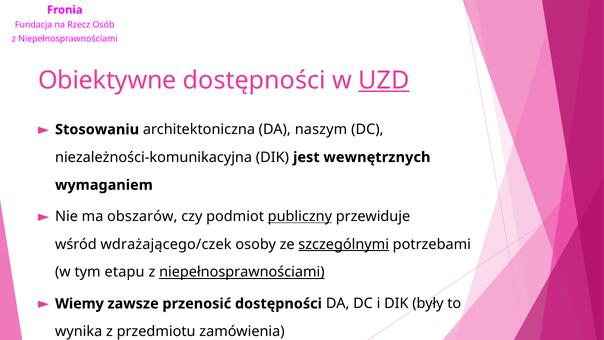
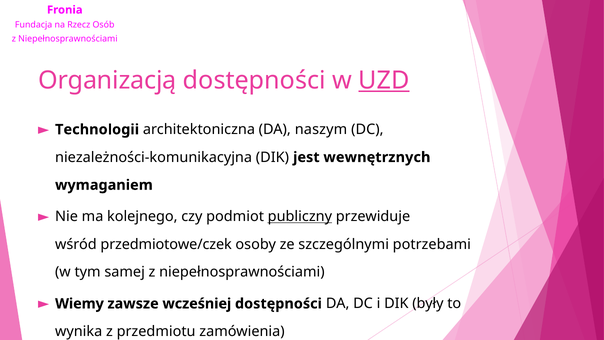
Obiektywne: Obiektywne -> Organizacją
Stosowaniu: Stosowaniu -> Technologii
obszarów: obszarów -> kolejnego
wdrażającego/czek: wdrażającego/czek -> przedmiotowe/czek
szczególnymi underline: present -> none
etapu: etapu -> samej
niepełnosprawnościami at (242, 272) underline: present -> none
przenosić: przenosić -> wcześniej
